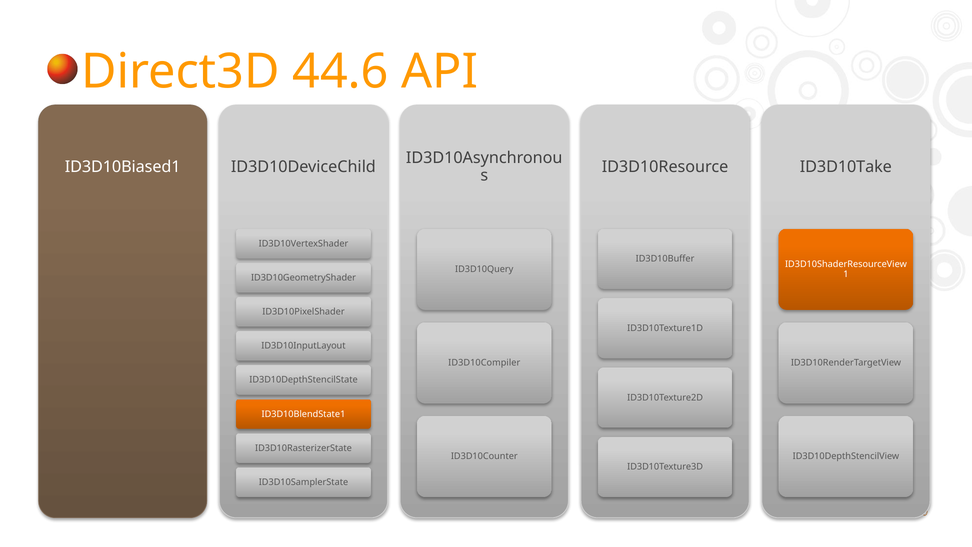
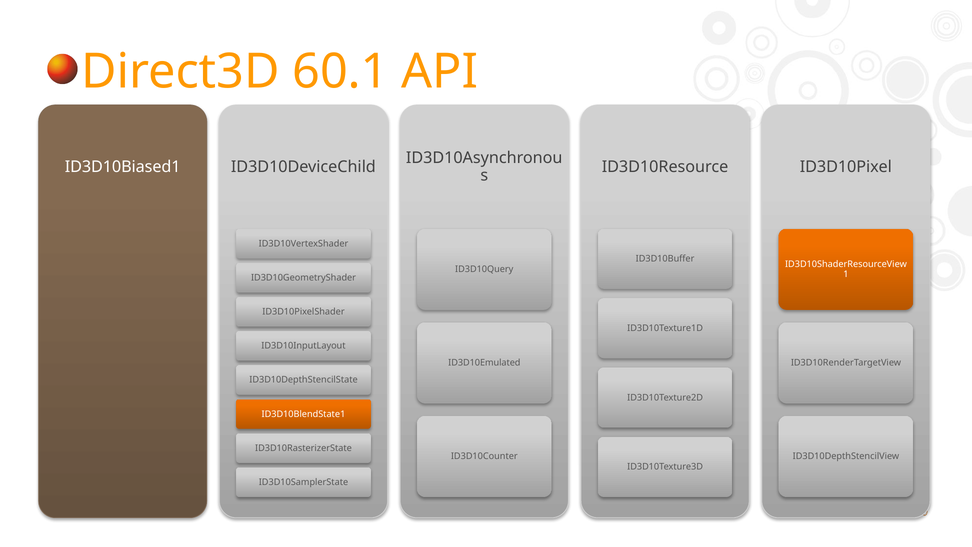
44.6: 44.6 -> 60.1
ID3D10Take: ID3D10Take -> ID3D10Pixel
ID3D10Compiler: ID3D10Compiler -> ID3D10Emulated
